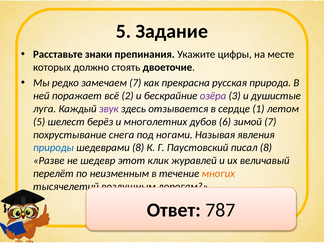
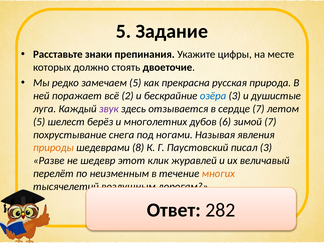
замечаем 7: 7 -> 5
озёра colour: purple -> blue
сердце 1: 1 -> 7
природы colour: blue -> orange
писал 8: 8 -> 3
787: 787 -> 282
